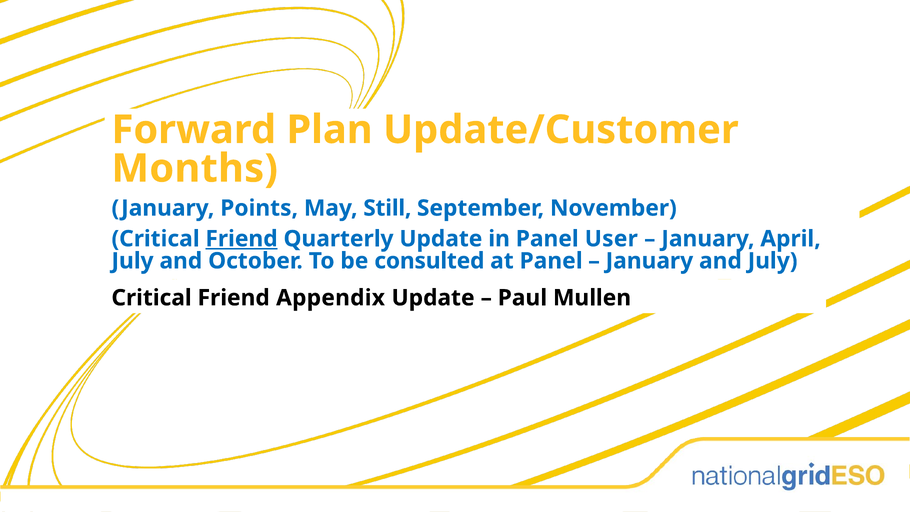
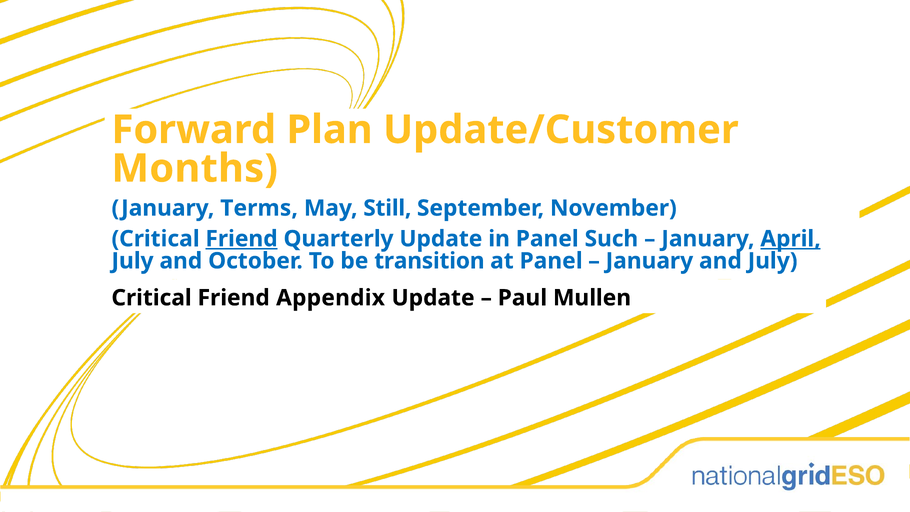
Points: Points -> Terms
User: User -> Such
April underline: none -> present
consulted: consulted -> transition
